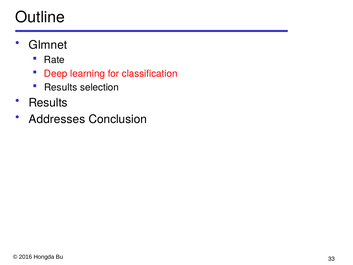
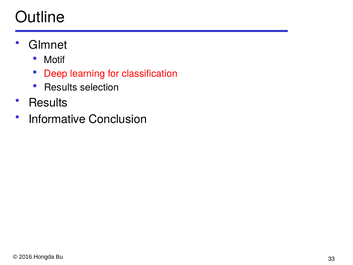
Rate: Rate -> Motif
Addresses: Addresses -> Informative
